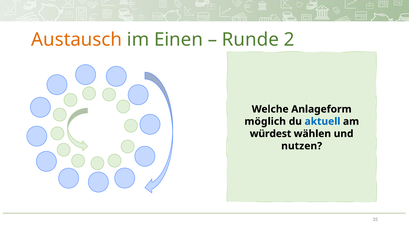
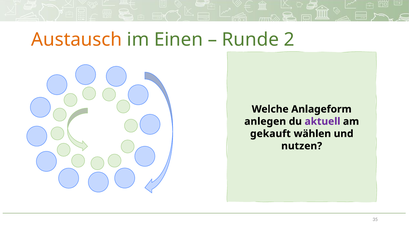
möglich: möglich -> anlegen
aktuell colour: blue -> purple
würdest: würdest -> gekauft
